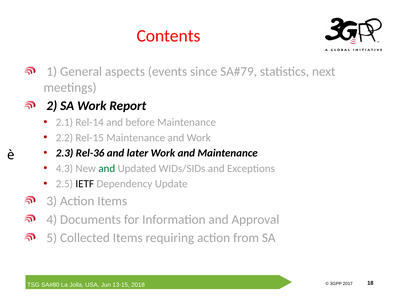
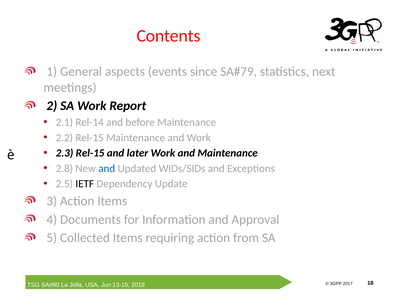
2.3 Rel-36: Rel-36 -> Rel-15
4.3: 4.3 -> 2.8
and at (107, 169) colour: green -> blue
